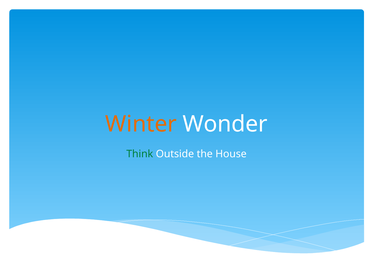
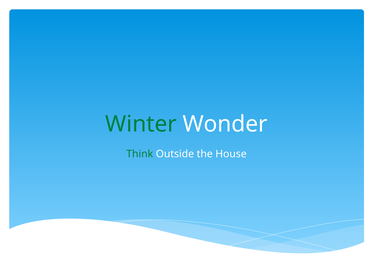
Winter colour: orange -> green
